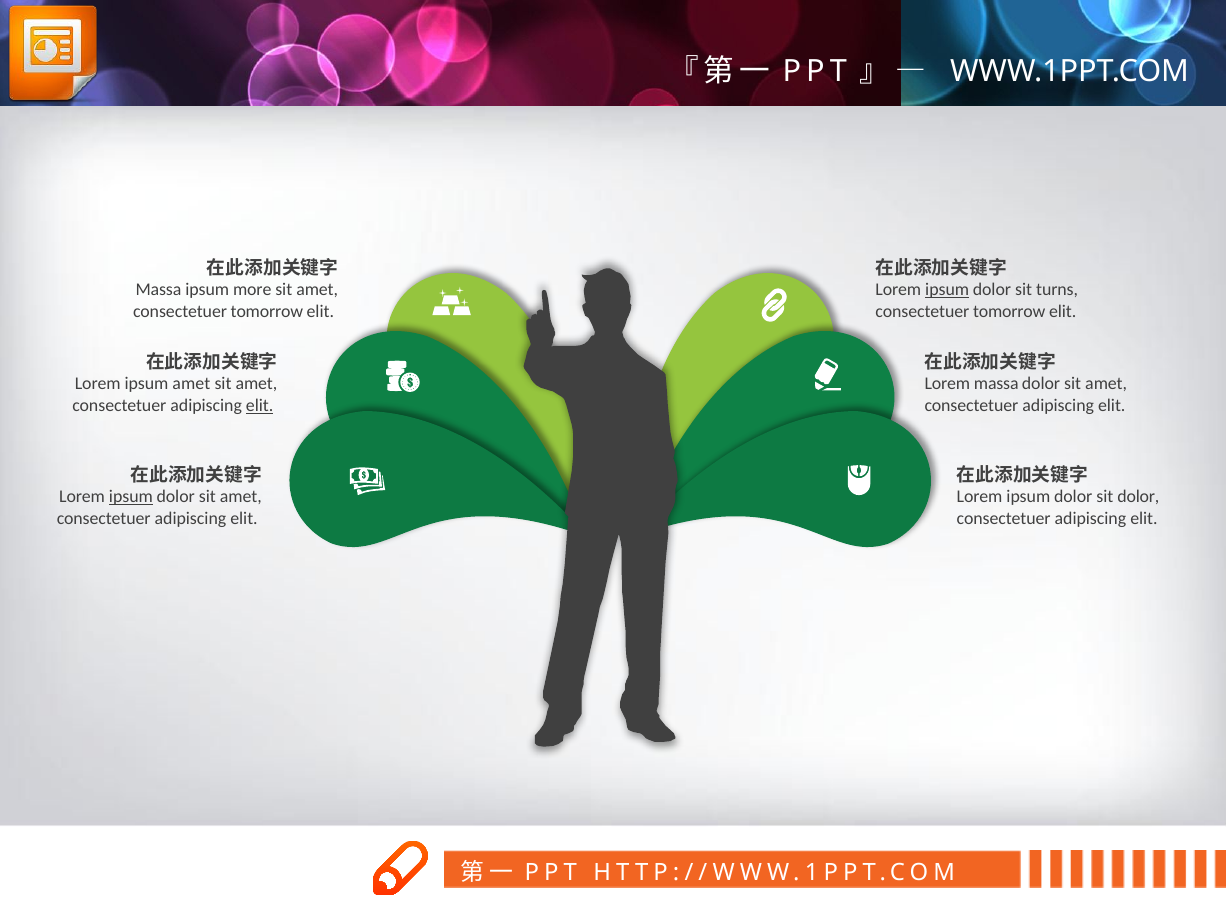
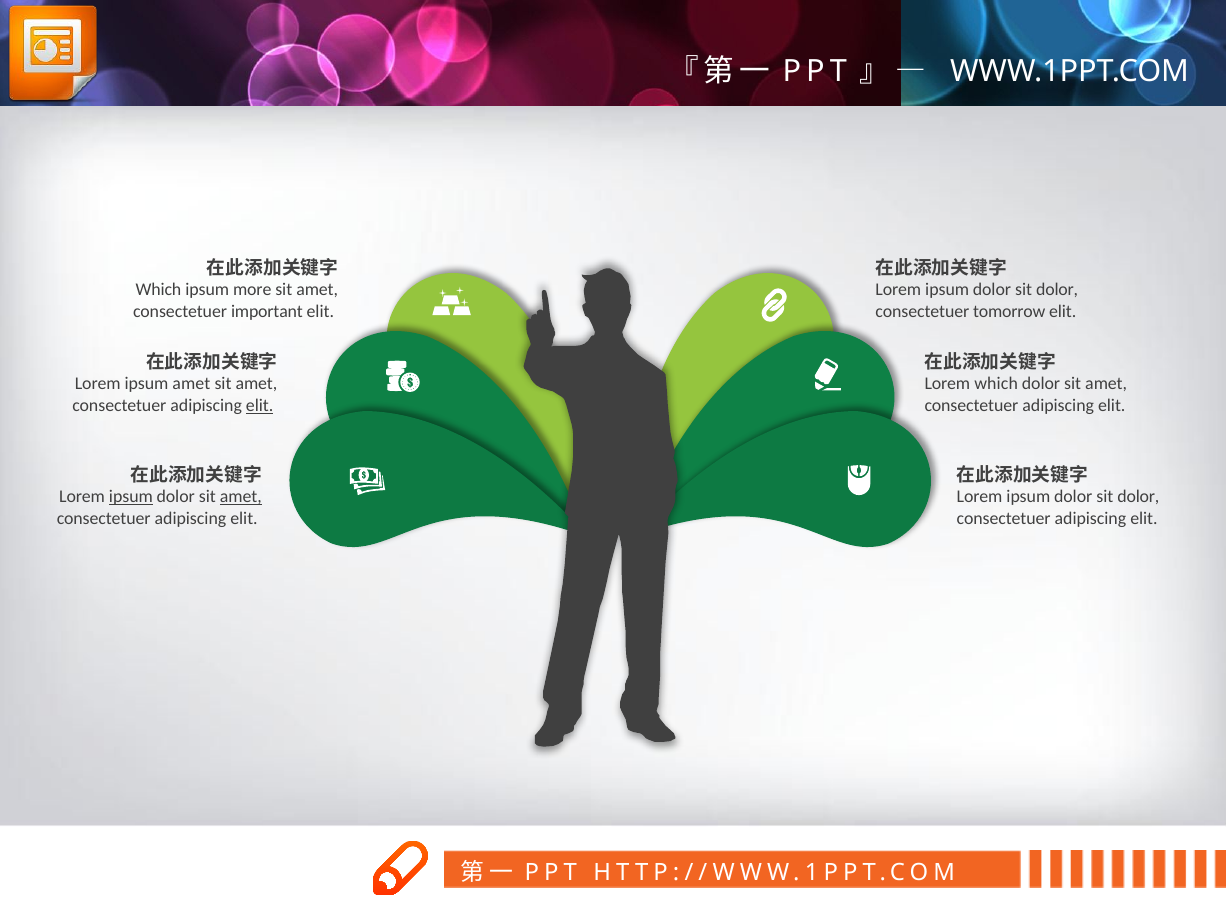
Massa at (158, 290): Massa -> Which
ipsum at (947, 290) underline: present -> none
turns at (1057, 290): turns -> dolor
tomorrow at (267, 311): tomorrow -> important
Lorem massa: massa -> which
amet at (241, 497) underline: none -> present
